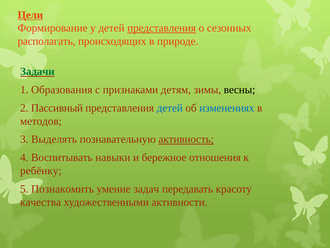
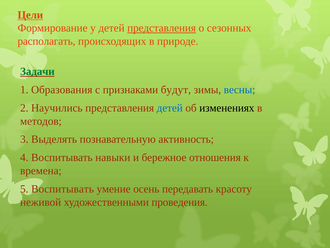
детям: детям -> будут
весны colour: black -> blue
Пассивный: Пассивный -> Научились
изменениях colour: blue -> black
активность underline: present -> none
ребёнку: ребёнку -> времена
5 Познакомить: Познакомить -> Воспитывать
задач: задач -> осень
качества: качества -> неживой
активности: активности -> проведения
